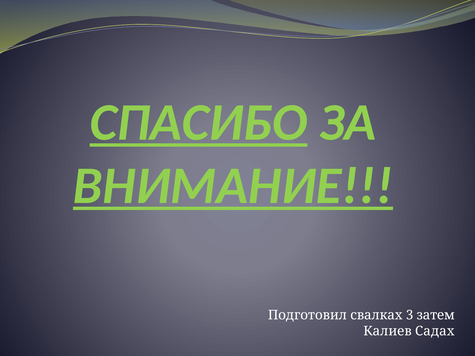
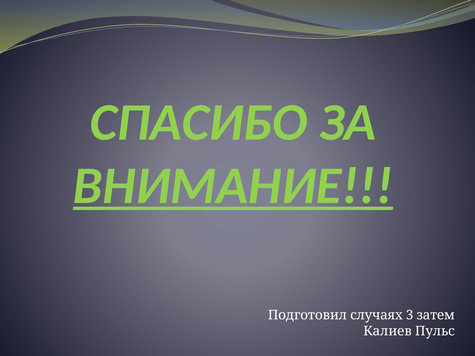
СПАСИБО underline: present -> none
свалках: свалках -> случаях
Садах: Садах -> Пульс
